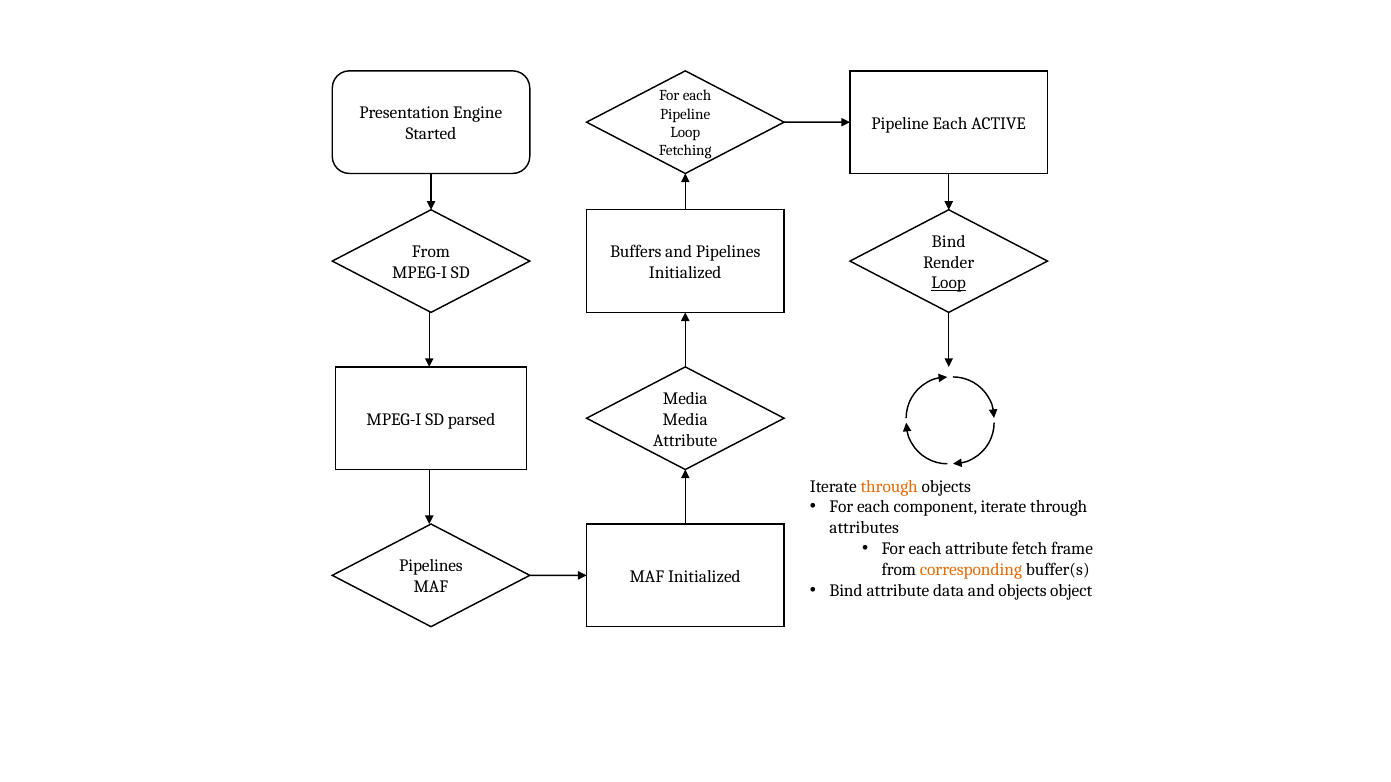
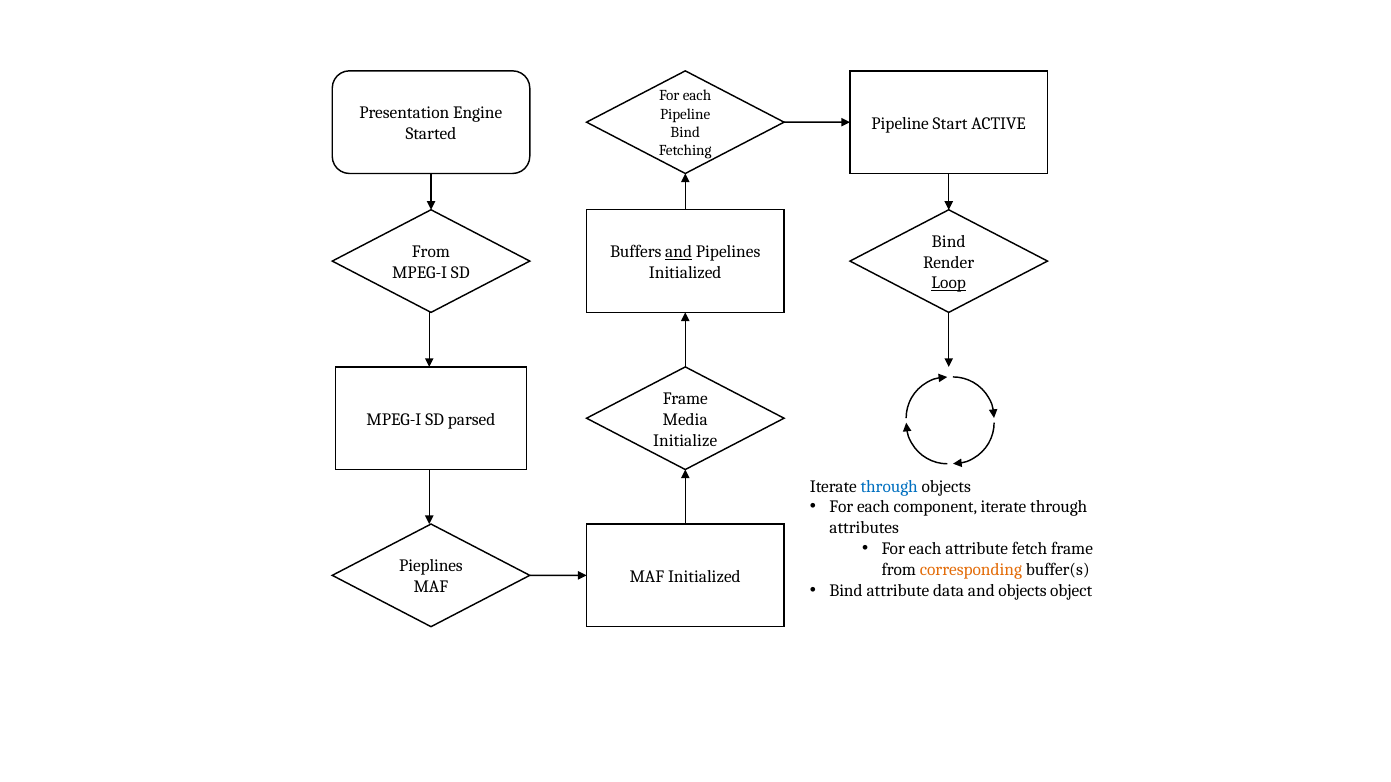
Pipeline Each: Each -> Start
Loop at (685, 132): Loop -> Bind
and at (679, 252) underline: none -> present
Media at (685, 399): Media -> Frame
Attribute at (685, 441): Attribute -> Initialize
through at (889, 487) colour: orange -> blue
Pipelines at (431, 566): Pipelines -> Pieplines
